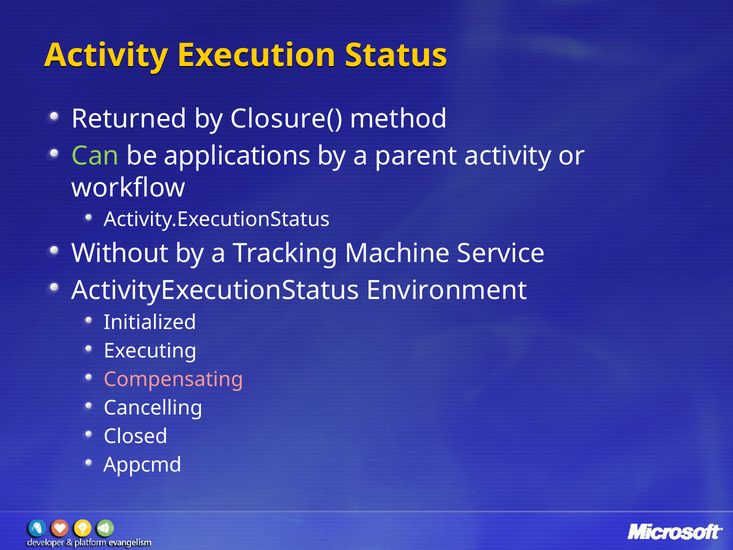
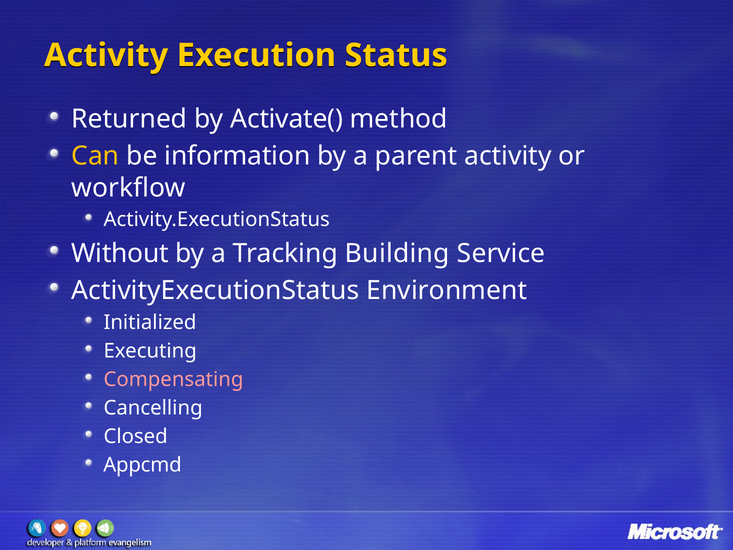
Closure(: Closure( -> Activate(
Can colour: light green -> yellow
applications: applications -> information
Machine: Machine -> Building
